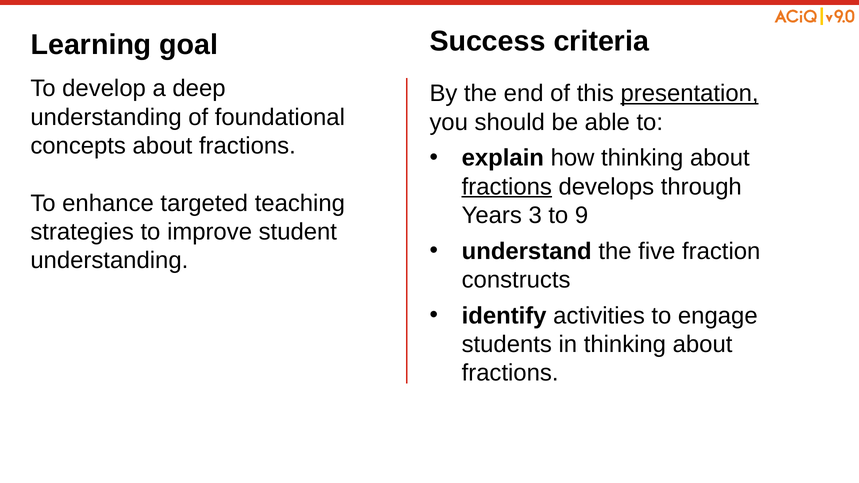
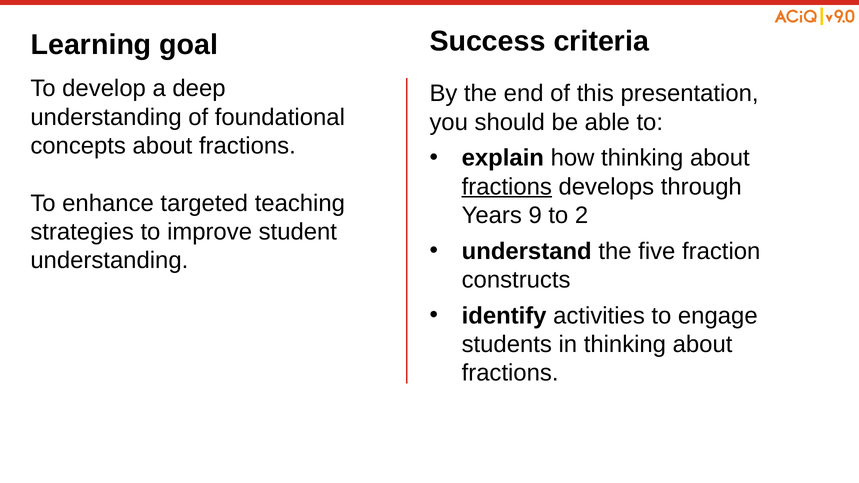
presentation underline: present -> none
3: 3 -> 9
9: 9 -> 2
